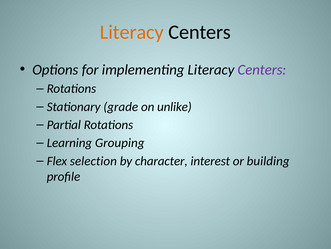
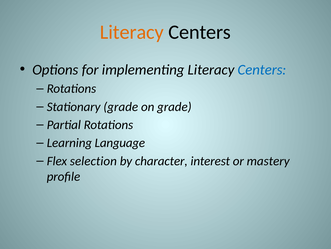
Centers at (262, 69) colour: purple -> blue
on unlike: unlike -> grade
Grouping: Grouping -> Language
building: building -> mastery
